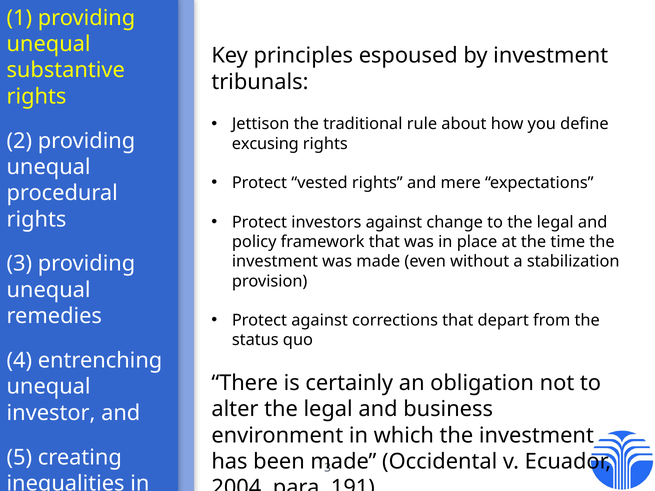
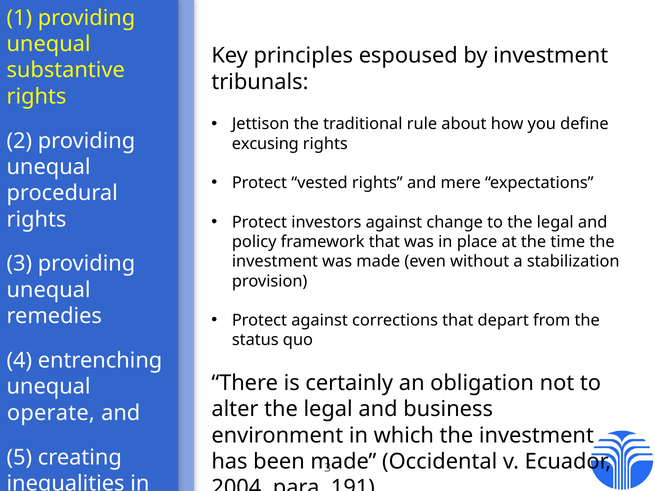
investor: investor -> operate
